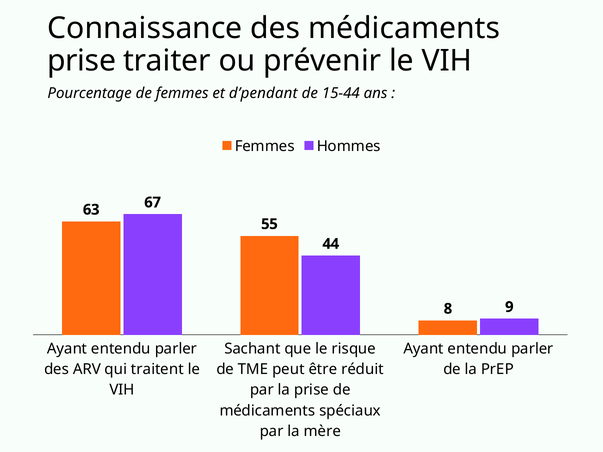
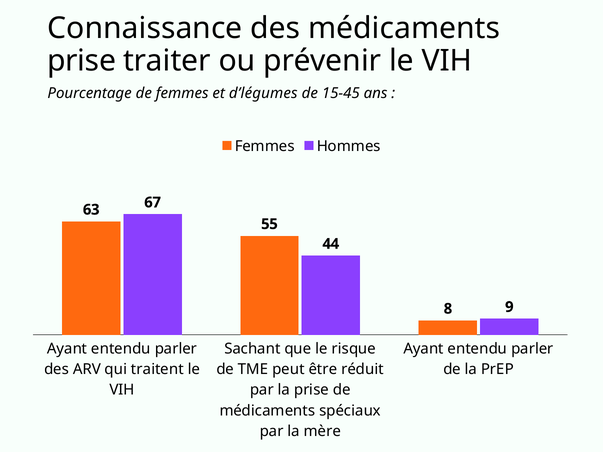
d’pendant: d’pendant -> d’légumes
15-44: 15-44 -> 15-45
